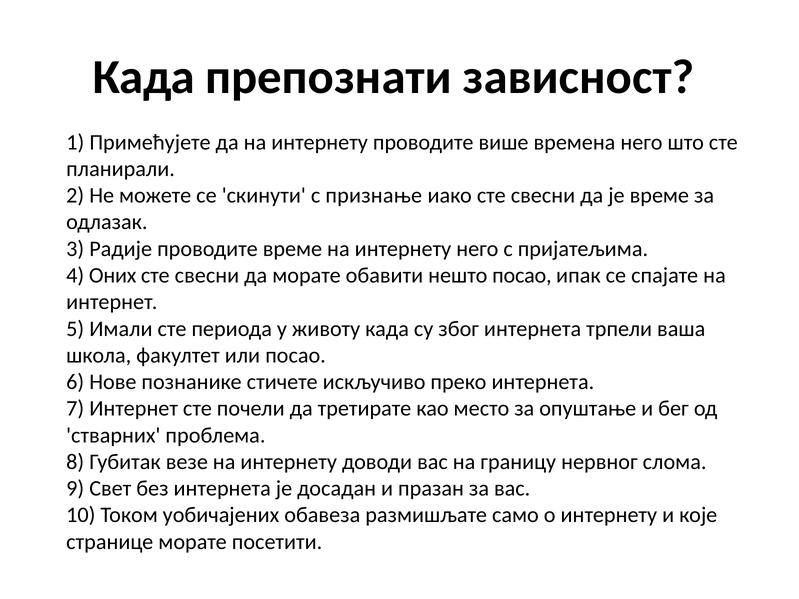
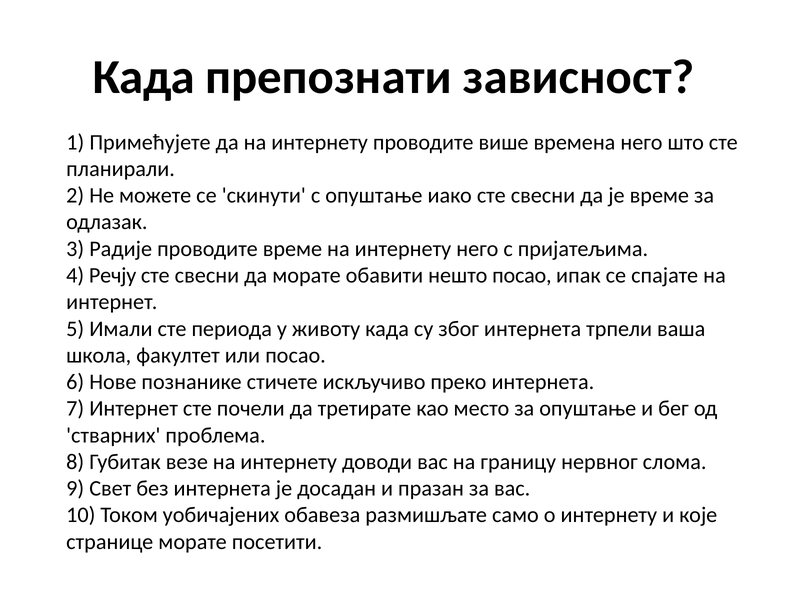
с признање: признање -> опуштање
Оних: Оних -> Речју
